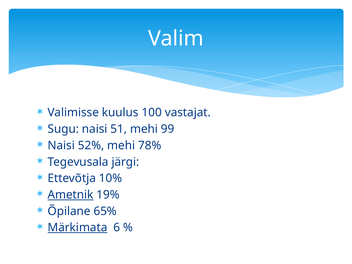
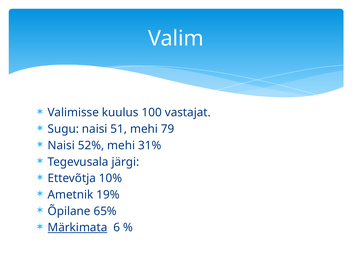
99: 99 -> 79
78%: 78% -> 31%
Ametnik underline: present -> none
